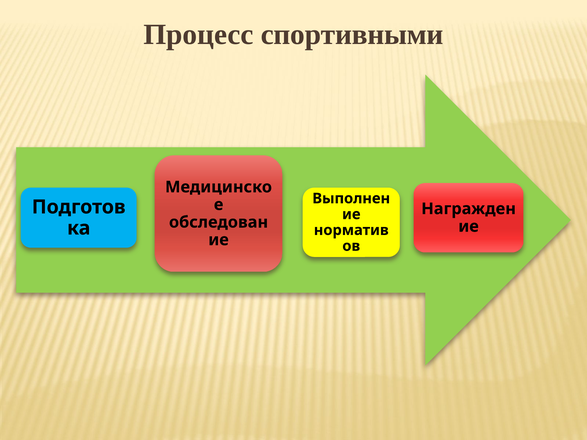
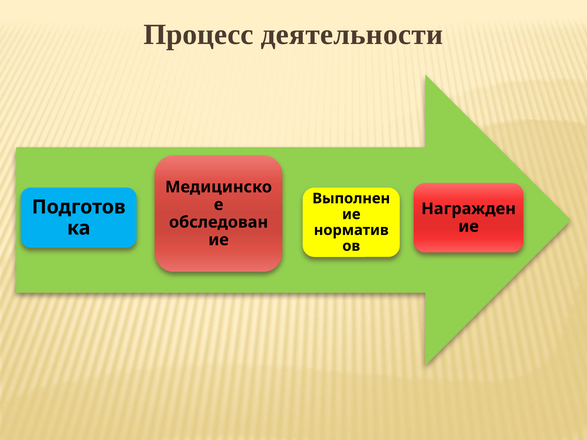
спортивными: спортивными -> деятельности
